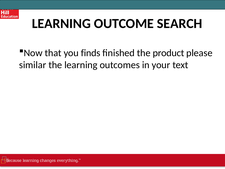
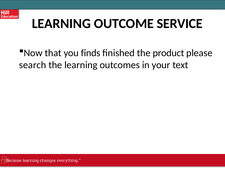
SEARCH: SEARCH -> SERVICE
similar: similar -> search
